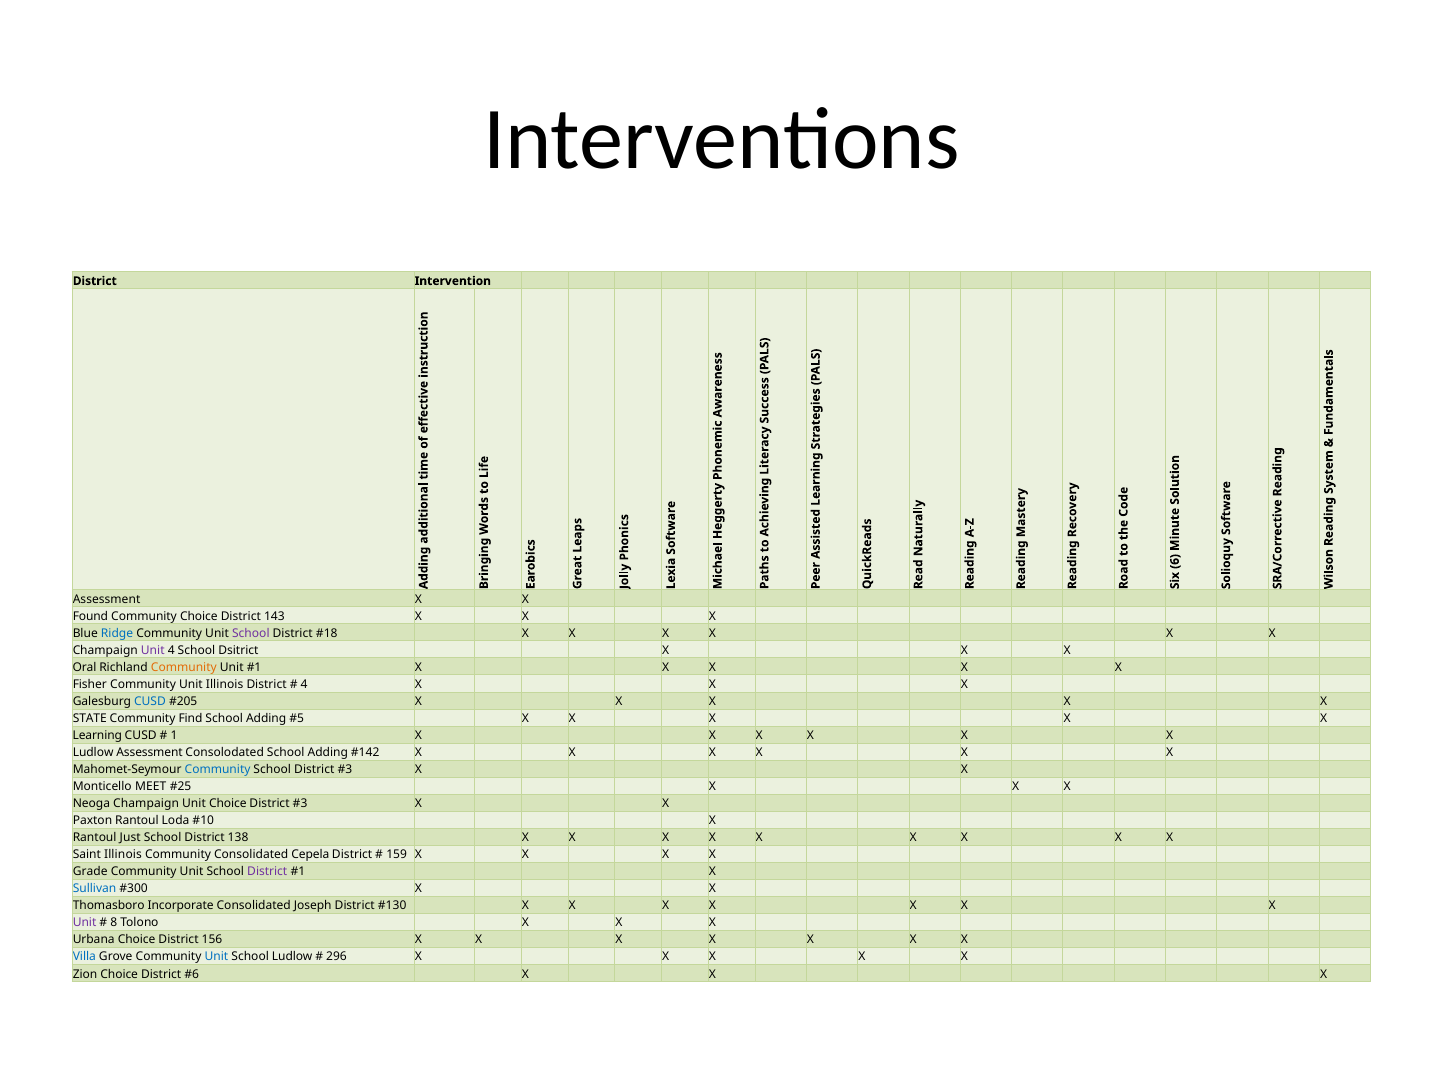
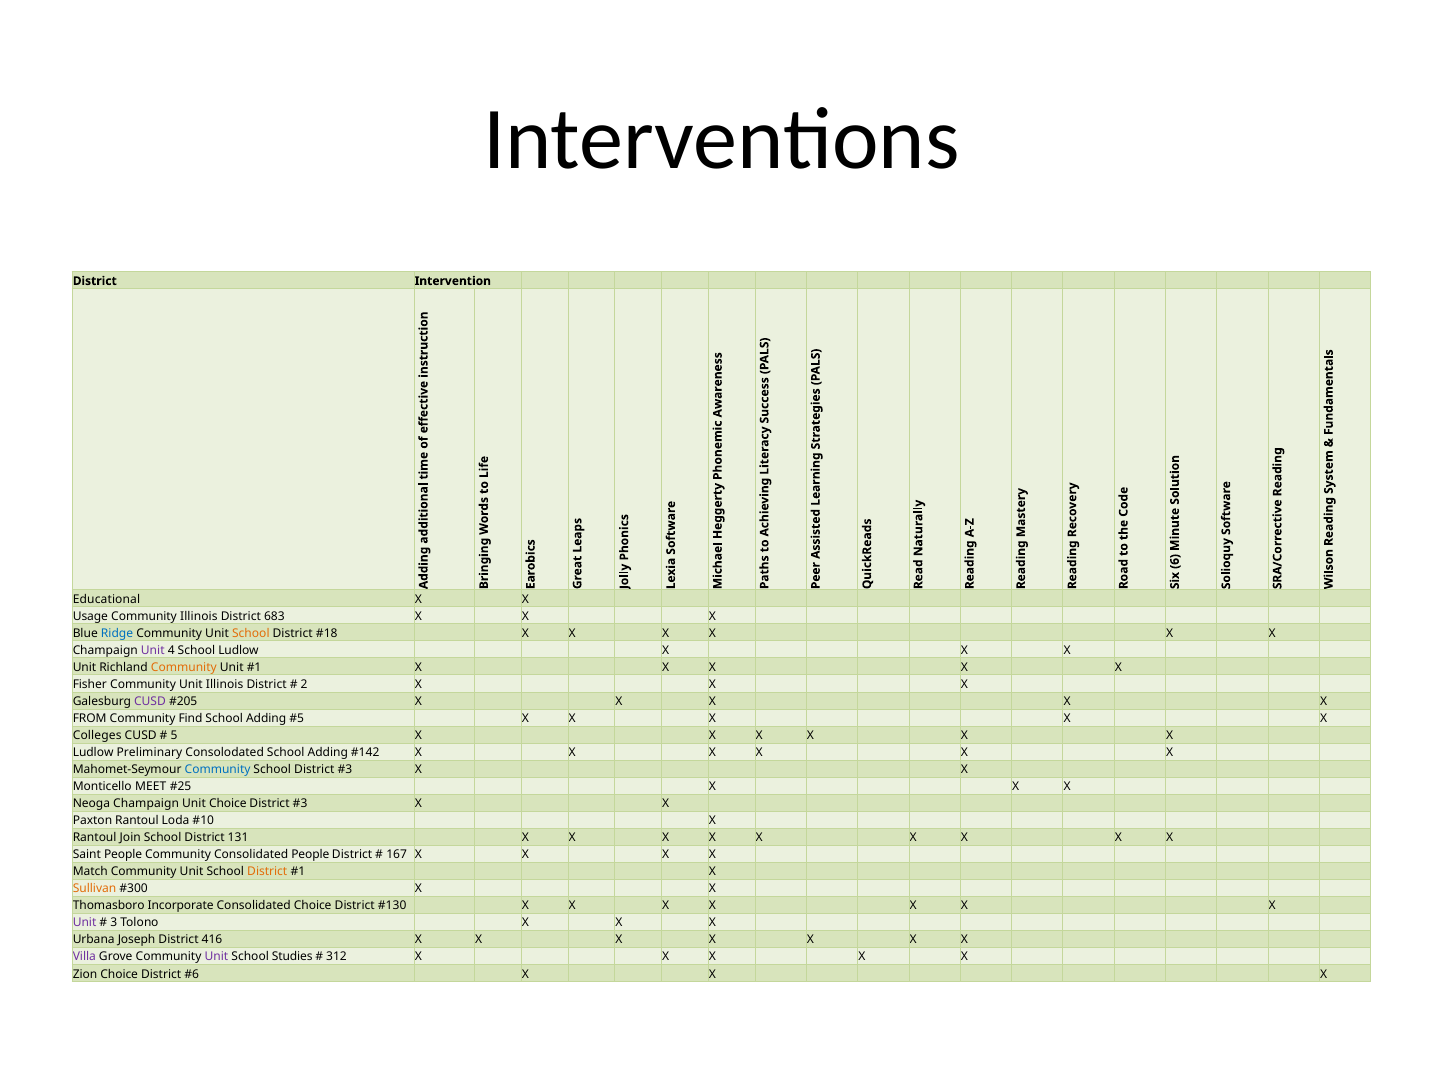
Assessment at (107, 599): Assessment -> Educational
Found: Found -> Usage
Community Choice: Choice -> Illinois
143: 143 -> 683
School at (251, 633) colour: purple -> orange
School Dsitrict: Dsitrict -> Ludlow
Oral at (85, 667): Oral -> Unit
4 at (304, 685): 4 -> 2
CUSD at (150, 702) colour: blue -> purple
STATE: STATE -> FROM
Learning: Learning -> Colleges
1: 1 -> 5
Ludlow Assessment: Assessment -> Preliminary
Just: Just -> Join
138: 138 -> 131
Saint Illinois: Illinois -> People
Consolidated Cepela: Cepela -> People
159: 159 -> 167
Grade: Grade -> Match
District at (267, 872) colour: purple -> orange
Sullivan colour: blue -> orange
Consolidated Joseph: Joseph -> Choice
8: 8 -> 3
Urbana Choice: Choice -> Joseph
156: 156 -> 416
Villa colour: blue -> purple
Unit at (217, 957) colour: blue -> purple
School Ludlow: Ludlow -> Studies
296: 296 -> 312
